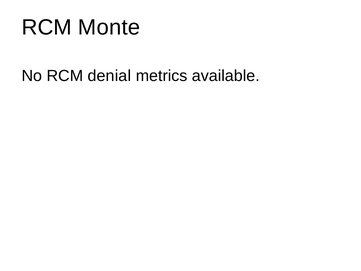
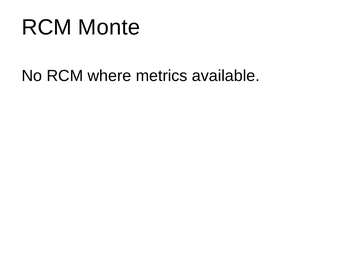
denial: denial -> where
